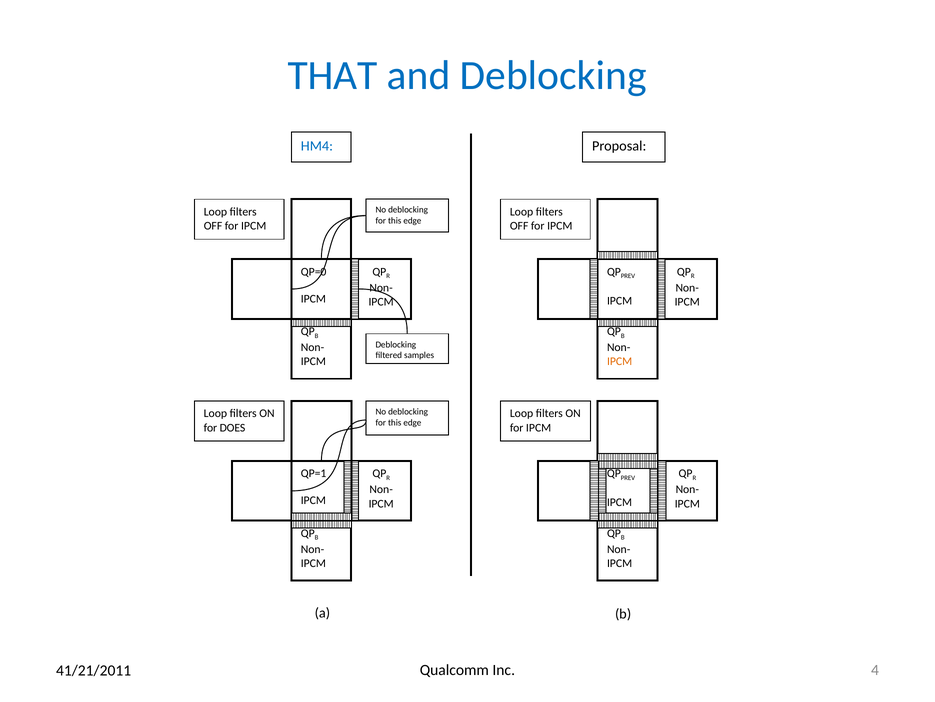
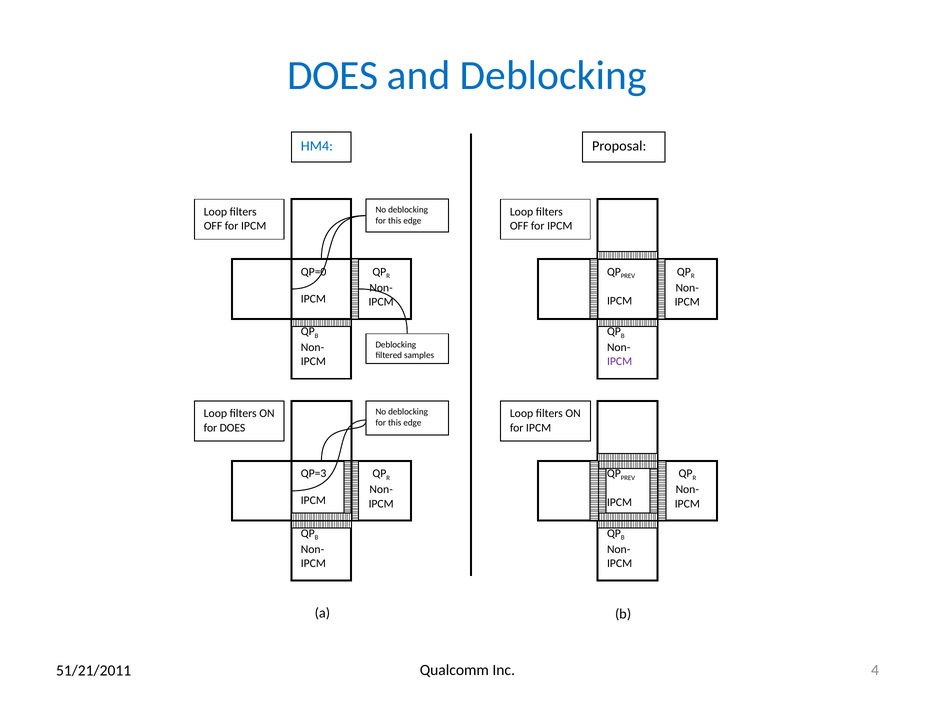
THAT at (333, 75): THAT -> DOES
IPCM at (620, 361) colour: orange -> purple
QP=1: QP=1 -> QP=3
41/21/2011: 41/21/2011 -> 51/21/2011
